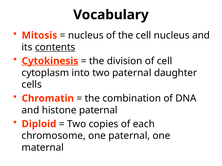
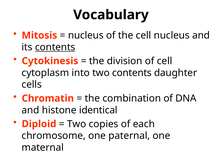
Cytokinesis underline: present -> none
two paternal: paternal -> contents
histone paternal: paternal -> identical
